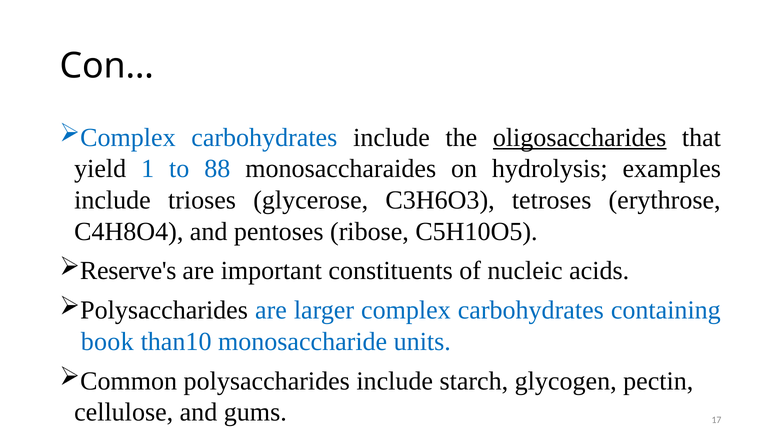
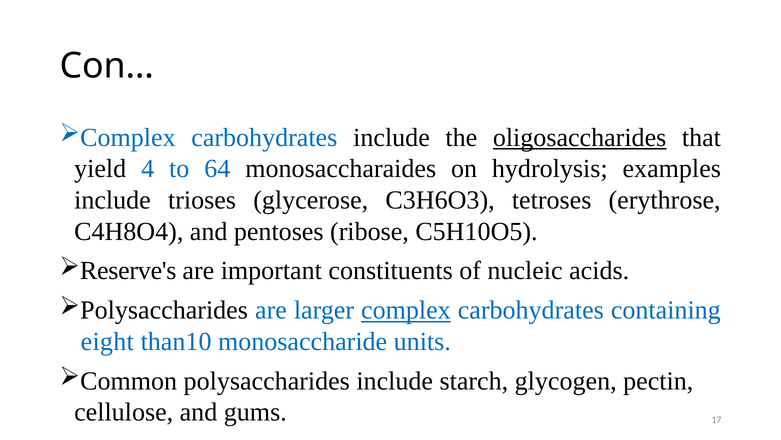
1: 1 -> 4
88: 88 -> 64
complex at (406, 310) underline: none -> present
book: book -> eight
